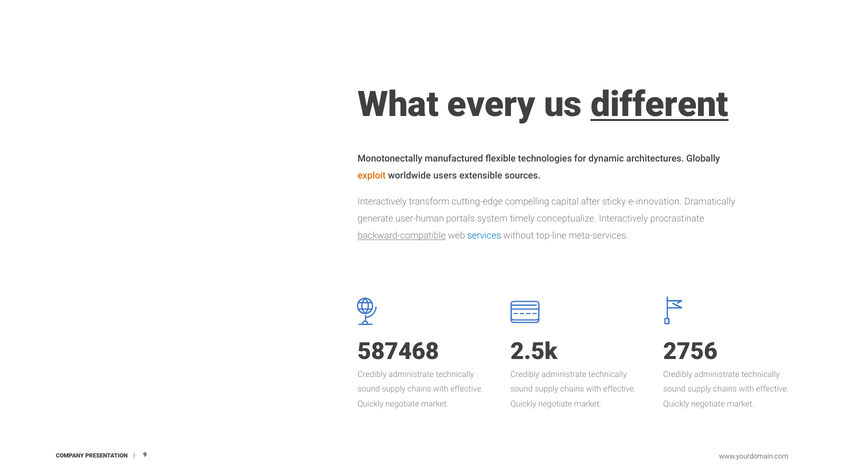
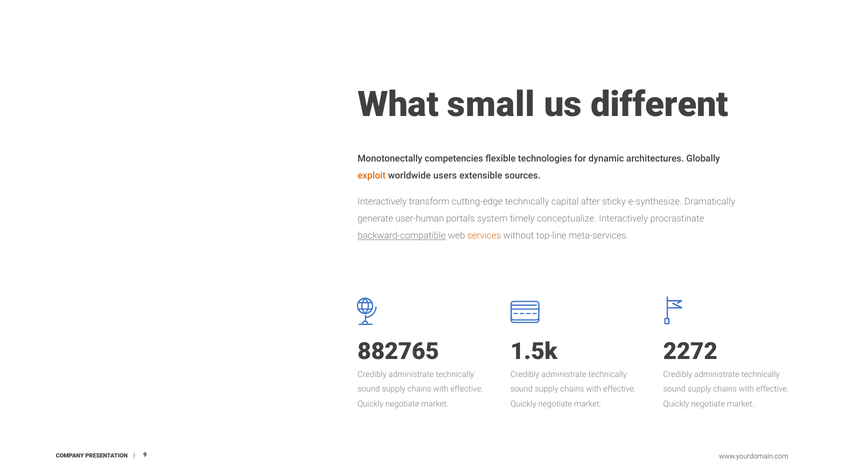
every: every -> small
different underline: present -> none
manufactured: manufactured -> competencies
cutting-edge compelling: compelling -> technically
e-innovation: e-innovation -> e-synthesize
services colour: blue -> orange
587468: 587468 -> 882765
2.5k: 2.5k -> 1.5k
2756: 2756 -> 2272
